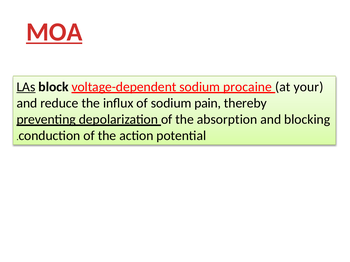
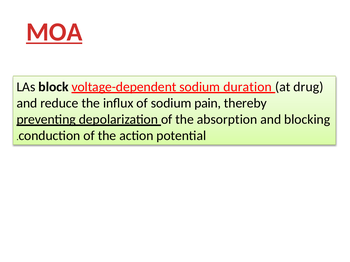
LAs underline: present -> none
procaine: procaine -> duration
your: your -> drug
